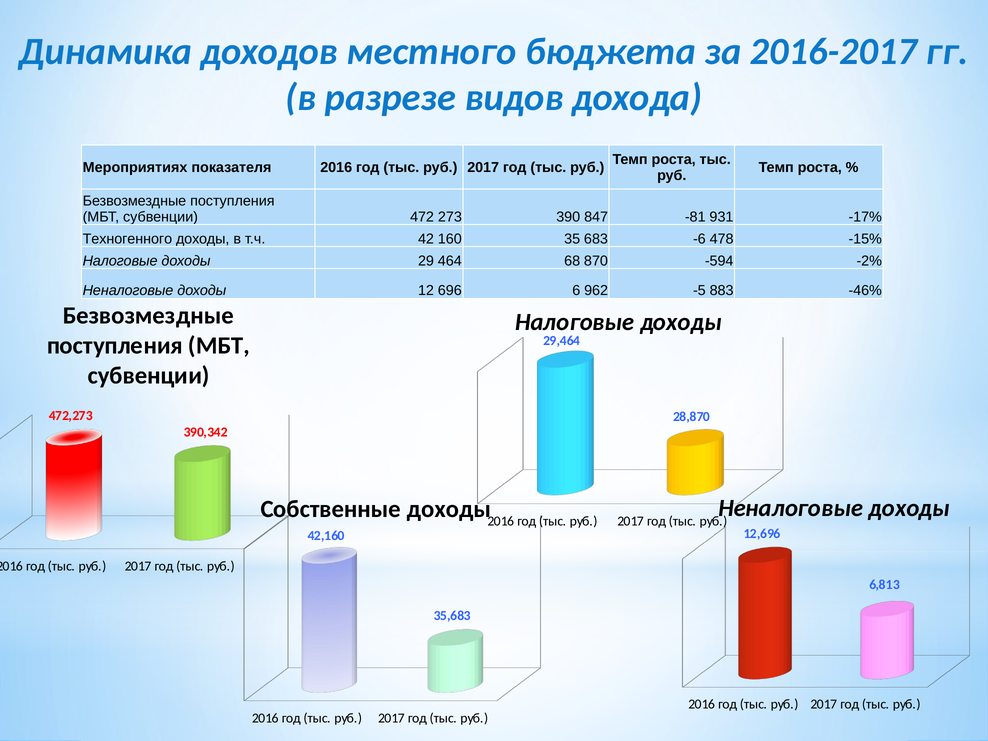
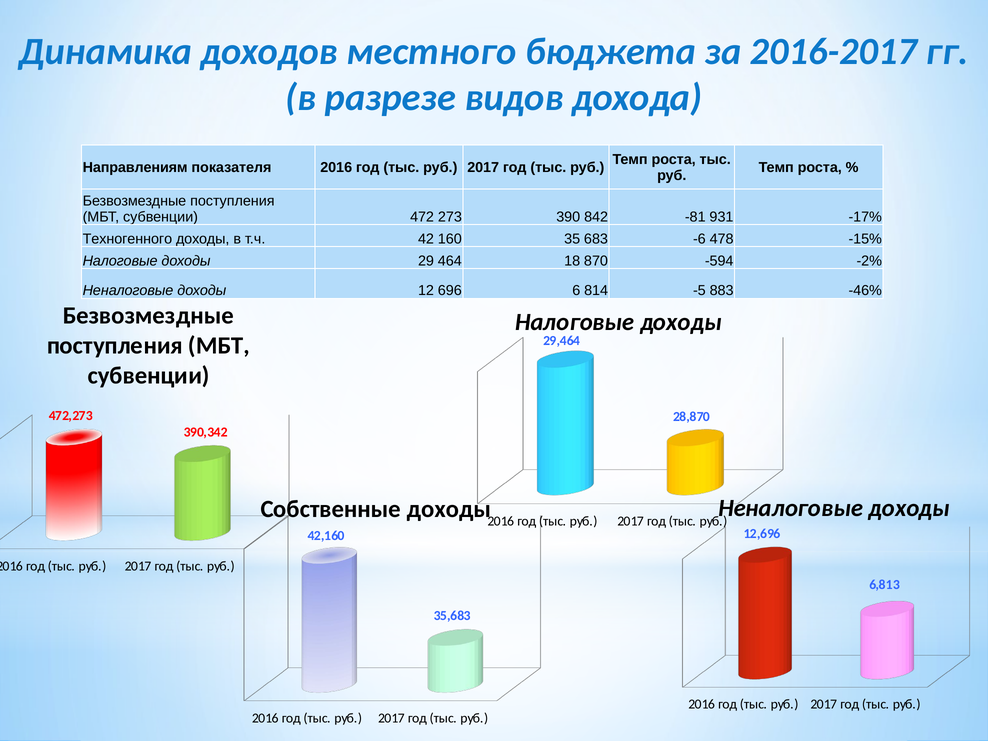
Мероприятиях: Мероприятиях -> Направлениям
847: 847 -> 842
68: 68 -> 18
962: 962 -> 814
